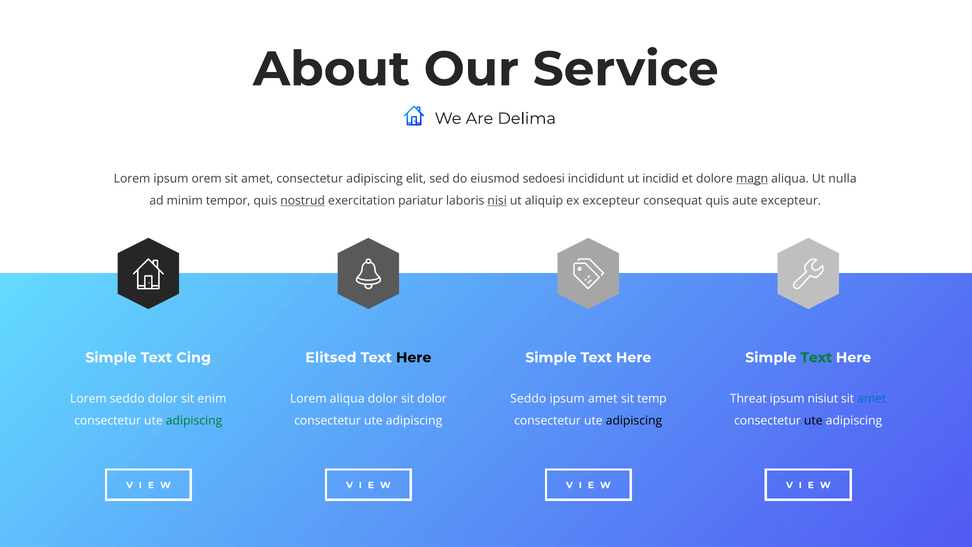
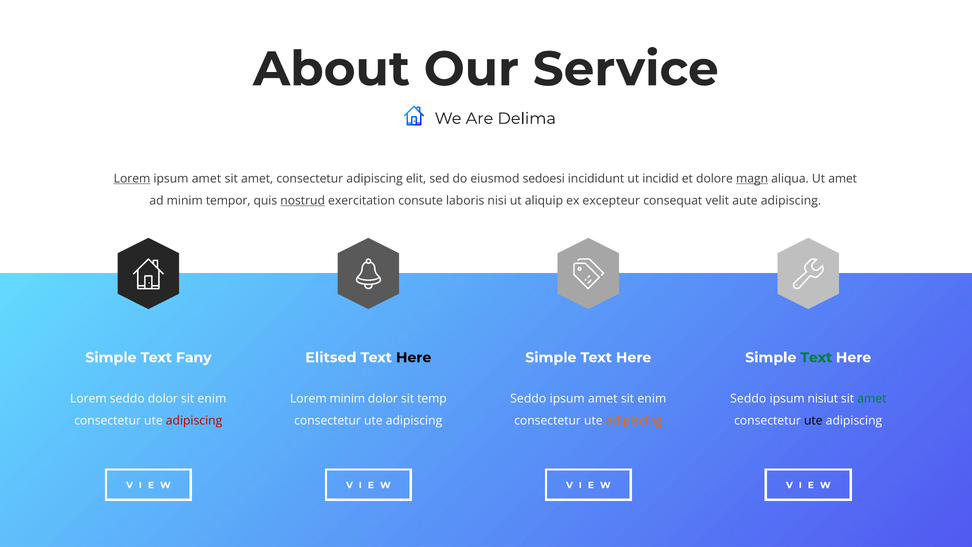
Lorem at (132, 179) underline: none -> present
orem at (207, 179): orem -> amet
Ut nulla: nulla -> amet
pariatur: pariatur -> consute
nisi underline: present -> none
consequat quis: quis -> velit
aute excepteur: excepteur -> adipiscing
Cing: Cing -> Fany
Lorem aliqua: aliqua -> minim
sit dolor: dolor -> temp
temp at (652, 399): temp -> enim
Threat at (748, 399): Threat -> Seddo
amet at (872, 399) colour: blue -> green
adipiscing at (194, 421) colour: green -> red
adipiscing at (634, 421) colour: black -> orange
